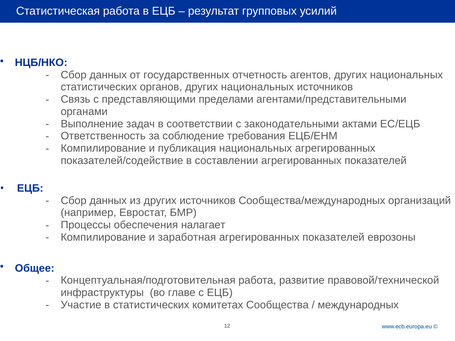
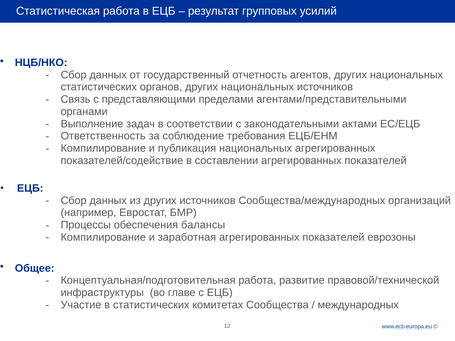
государственных: государственных -> государственный
налагает: налагает -> балансы
